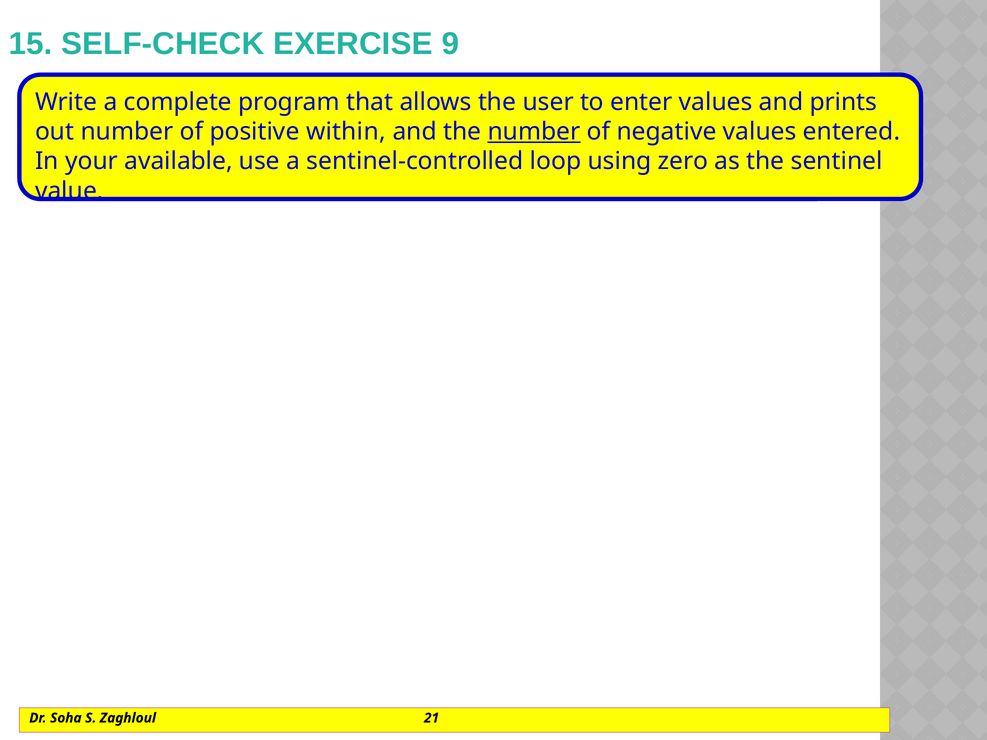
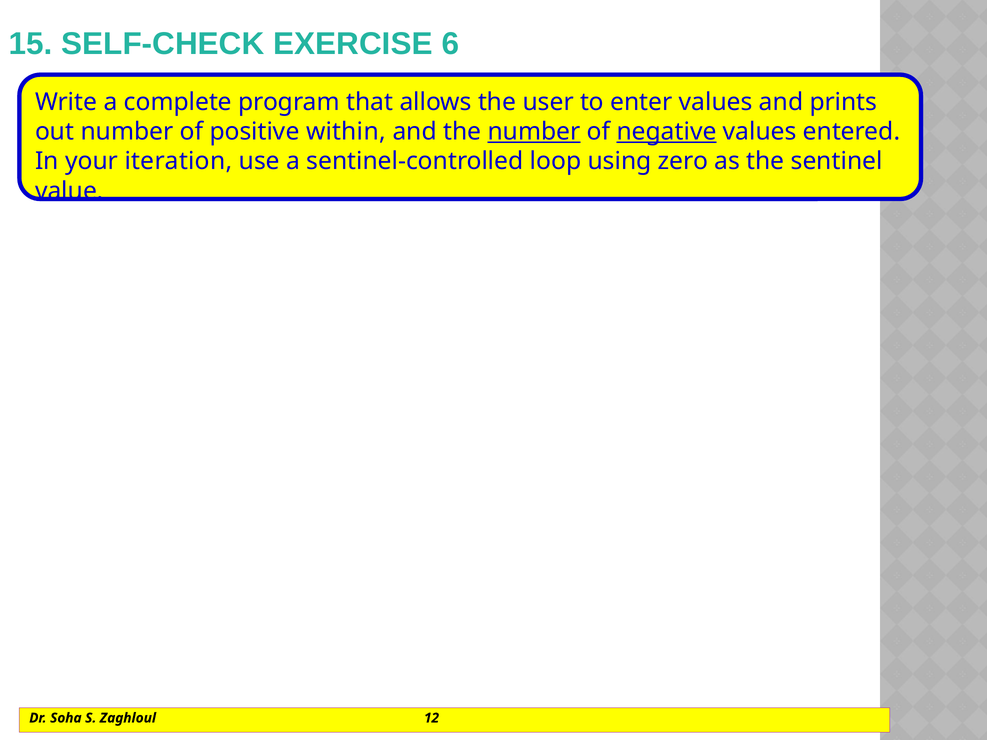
9: 9 -> 6
negative underline: none -> present
available: available -> iteration
21: 21 -> 12
